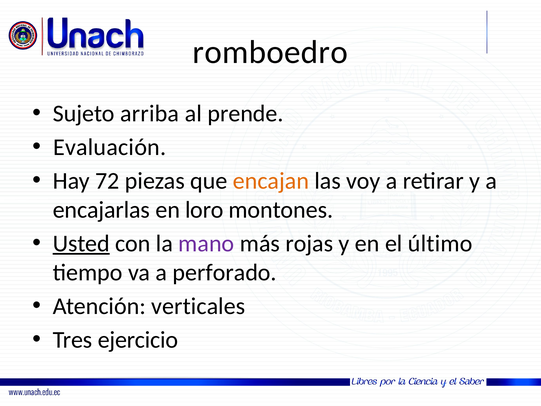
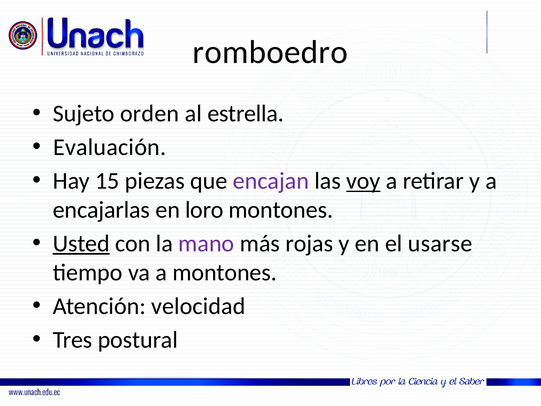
arriba: arriba -> orden
prende: prende -> estrella
72: 72 -> 15
encajan colour: orange -> purple
voy underline: none -> present
último: último -> usarse
a perforado: perforado -> montones
verticales: verticales -> velocidad
ejercicio: ejercicio -> postural
